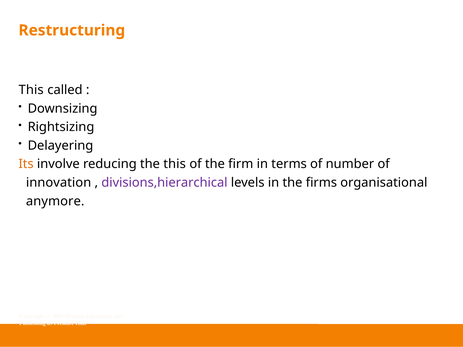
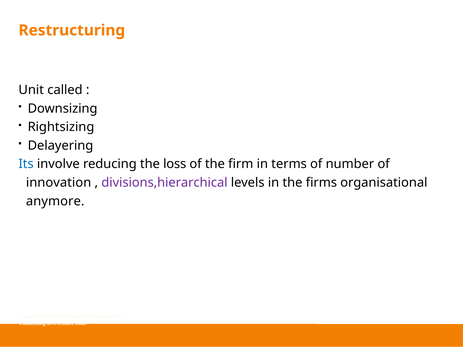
This at (31, 90): This -> Unit
Its colour: orange -> blue
the this: this -> loss
